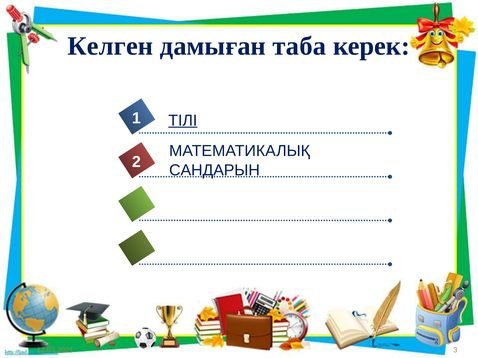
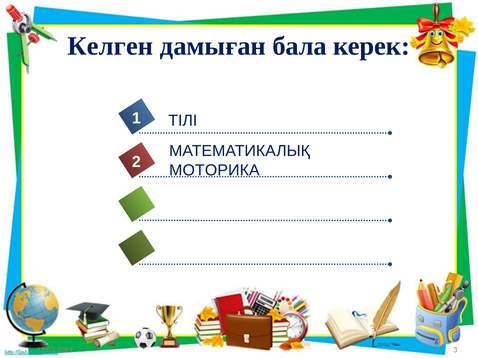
таба: таба -> бала
ТІЛІ underline: present -> none
САНДАРЫН: САНДАРЫН -> МОТОРИКА
